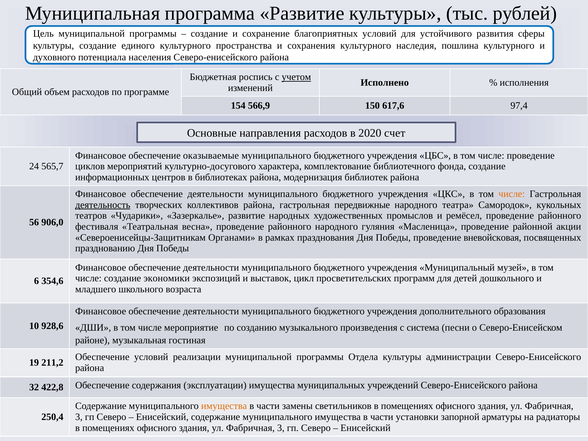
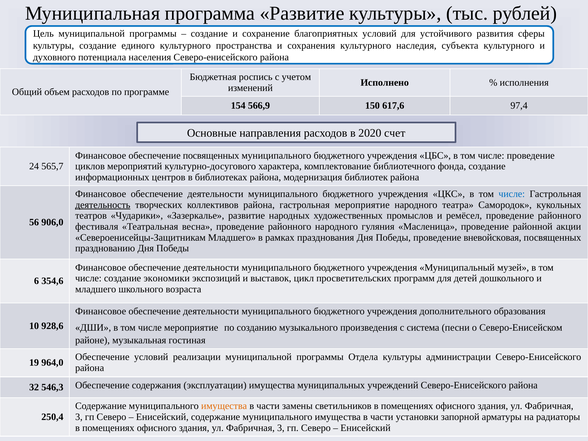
пошлина: пошлина -> субъекта
учетом underline: present -> none
обеспечение оказываемые: оказываемые -> посвященных
числе at (512, 194) colour: orange -> blue
гастрольная передвижные: передвижные -> мероприятие
Североенисейцы-Защитникам Органами: Органами -> Младшего
211,2: 211,2 -> 964,0
422,8: 422,8 -> 546,3
